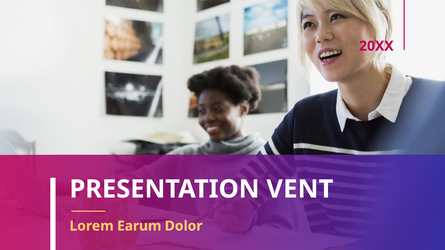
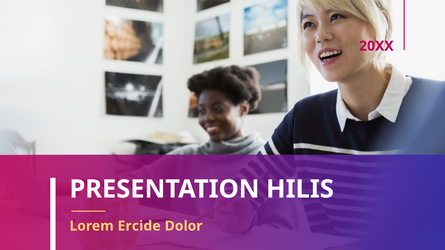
VENT: VENT -> HILIS
Earum: Earum -> Ercide
